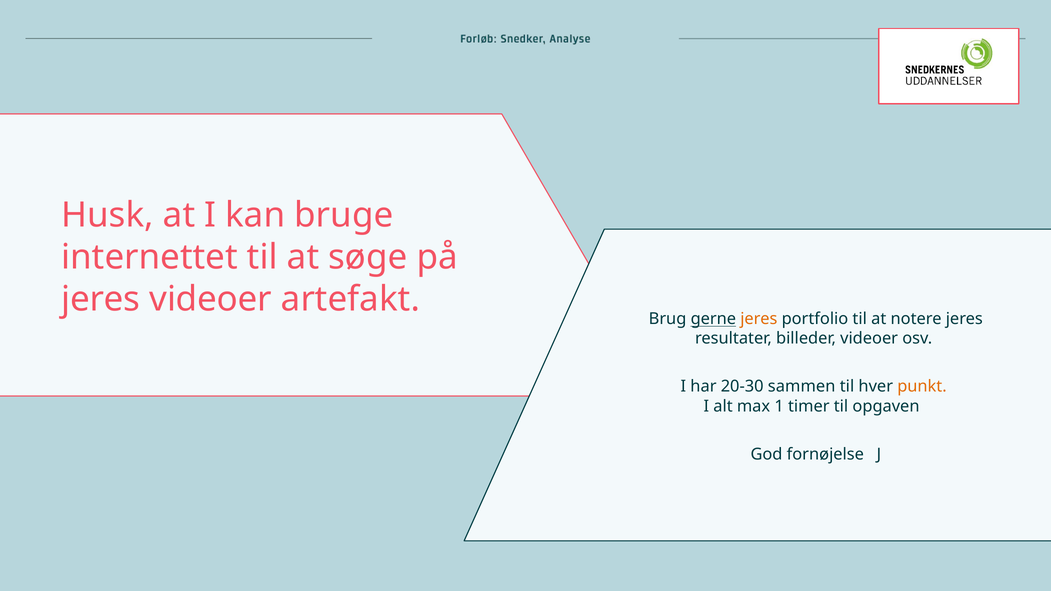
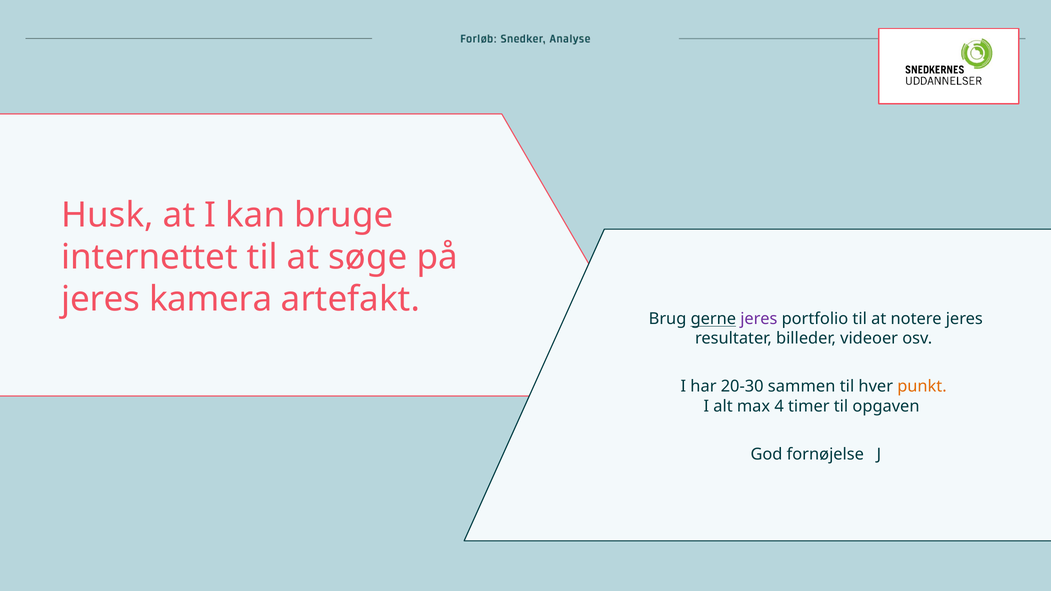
jeres videoer: videoer -> kamera
jeres at (759, 319) colour: orange -> purple
1: 1 -> 4
